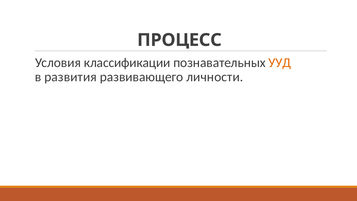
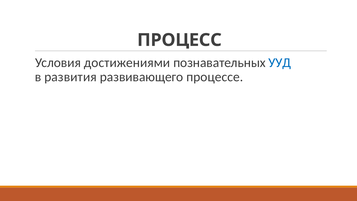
классификации: классификации -> достижениями
УУД colour: orange -> blue
личности: личности -> процессе
